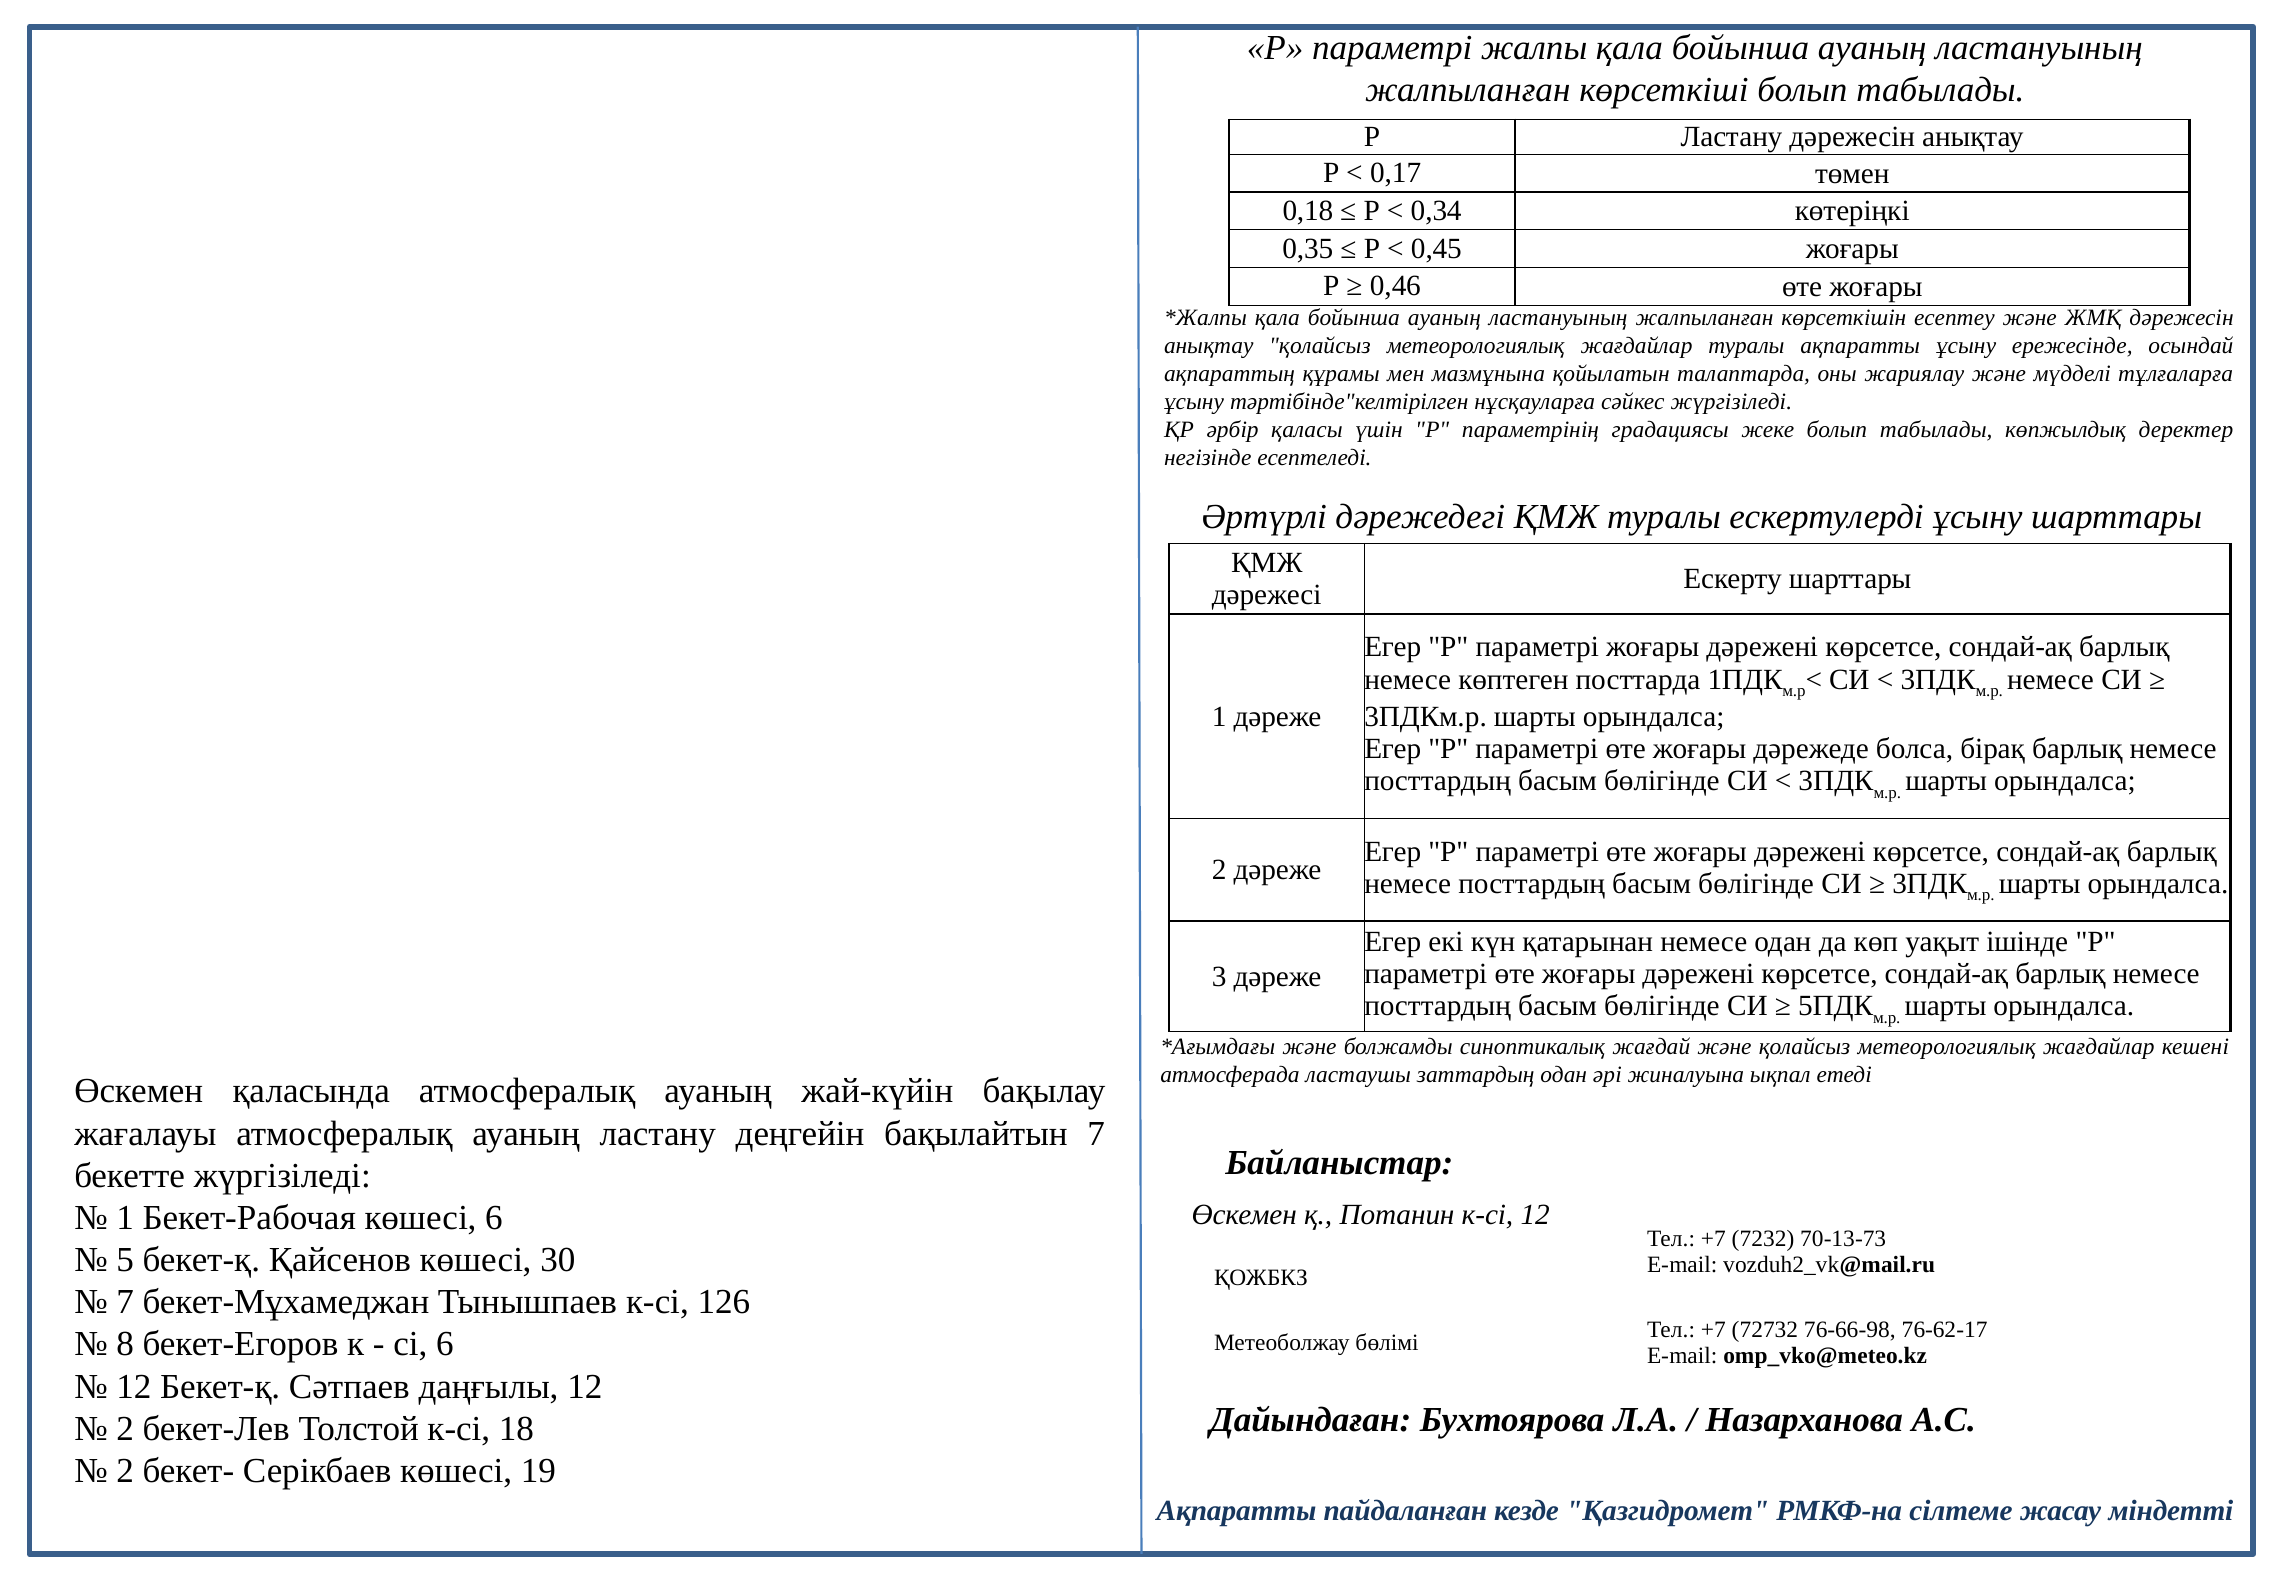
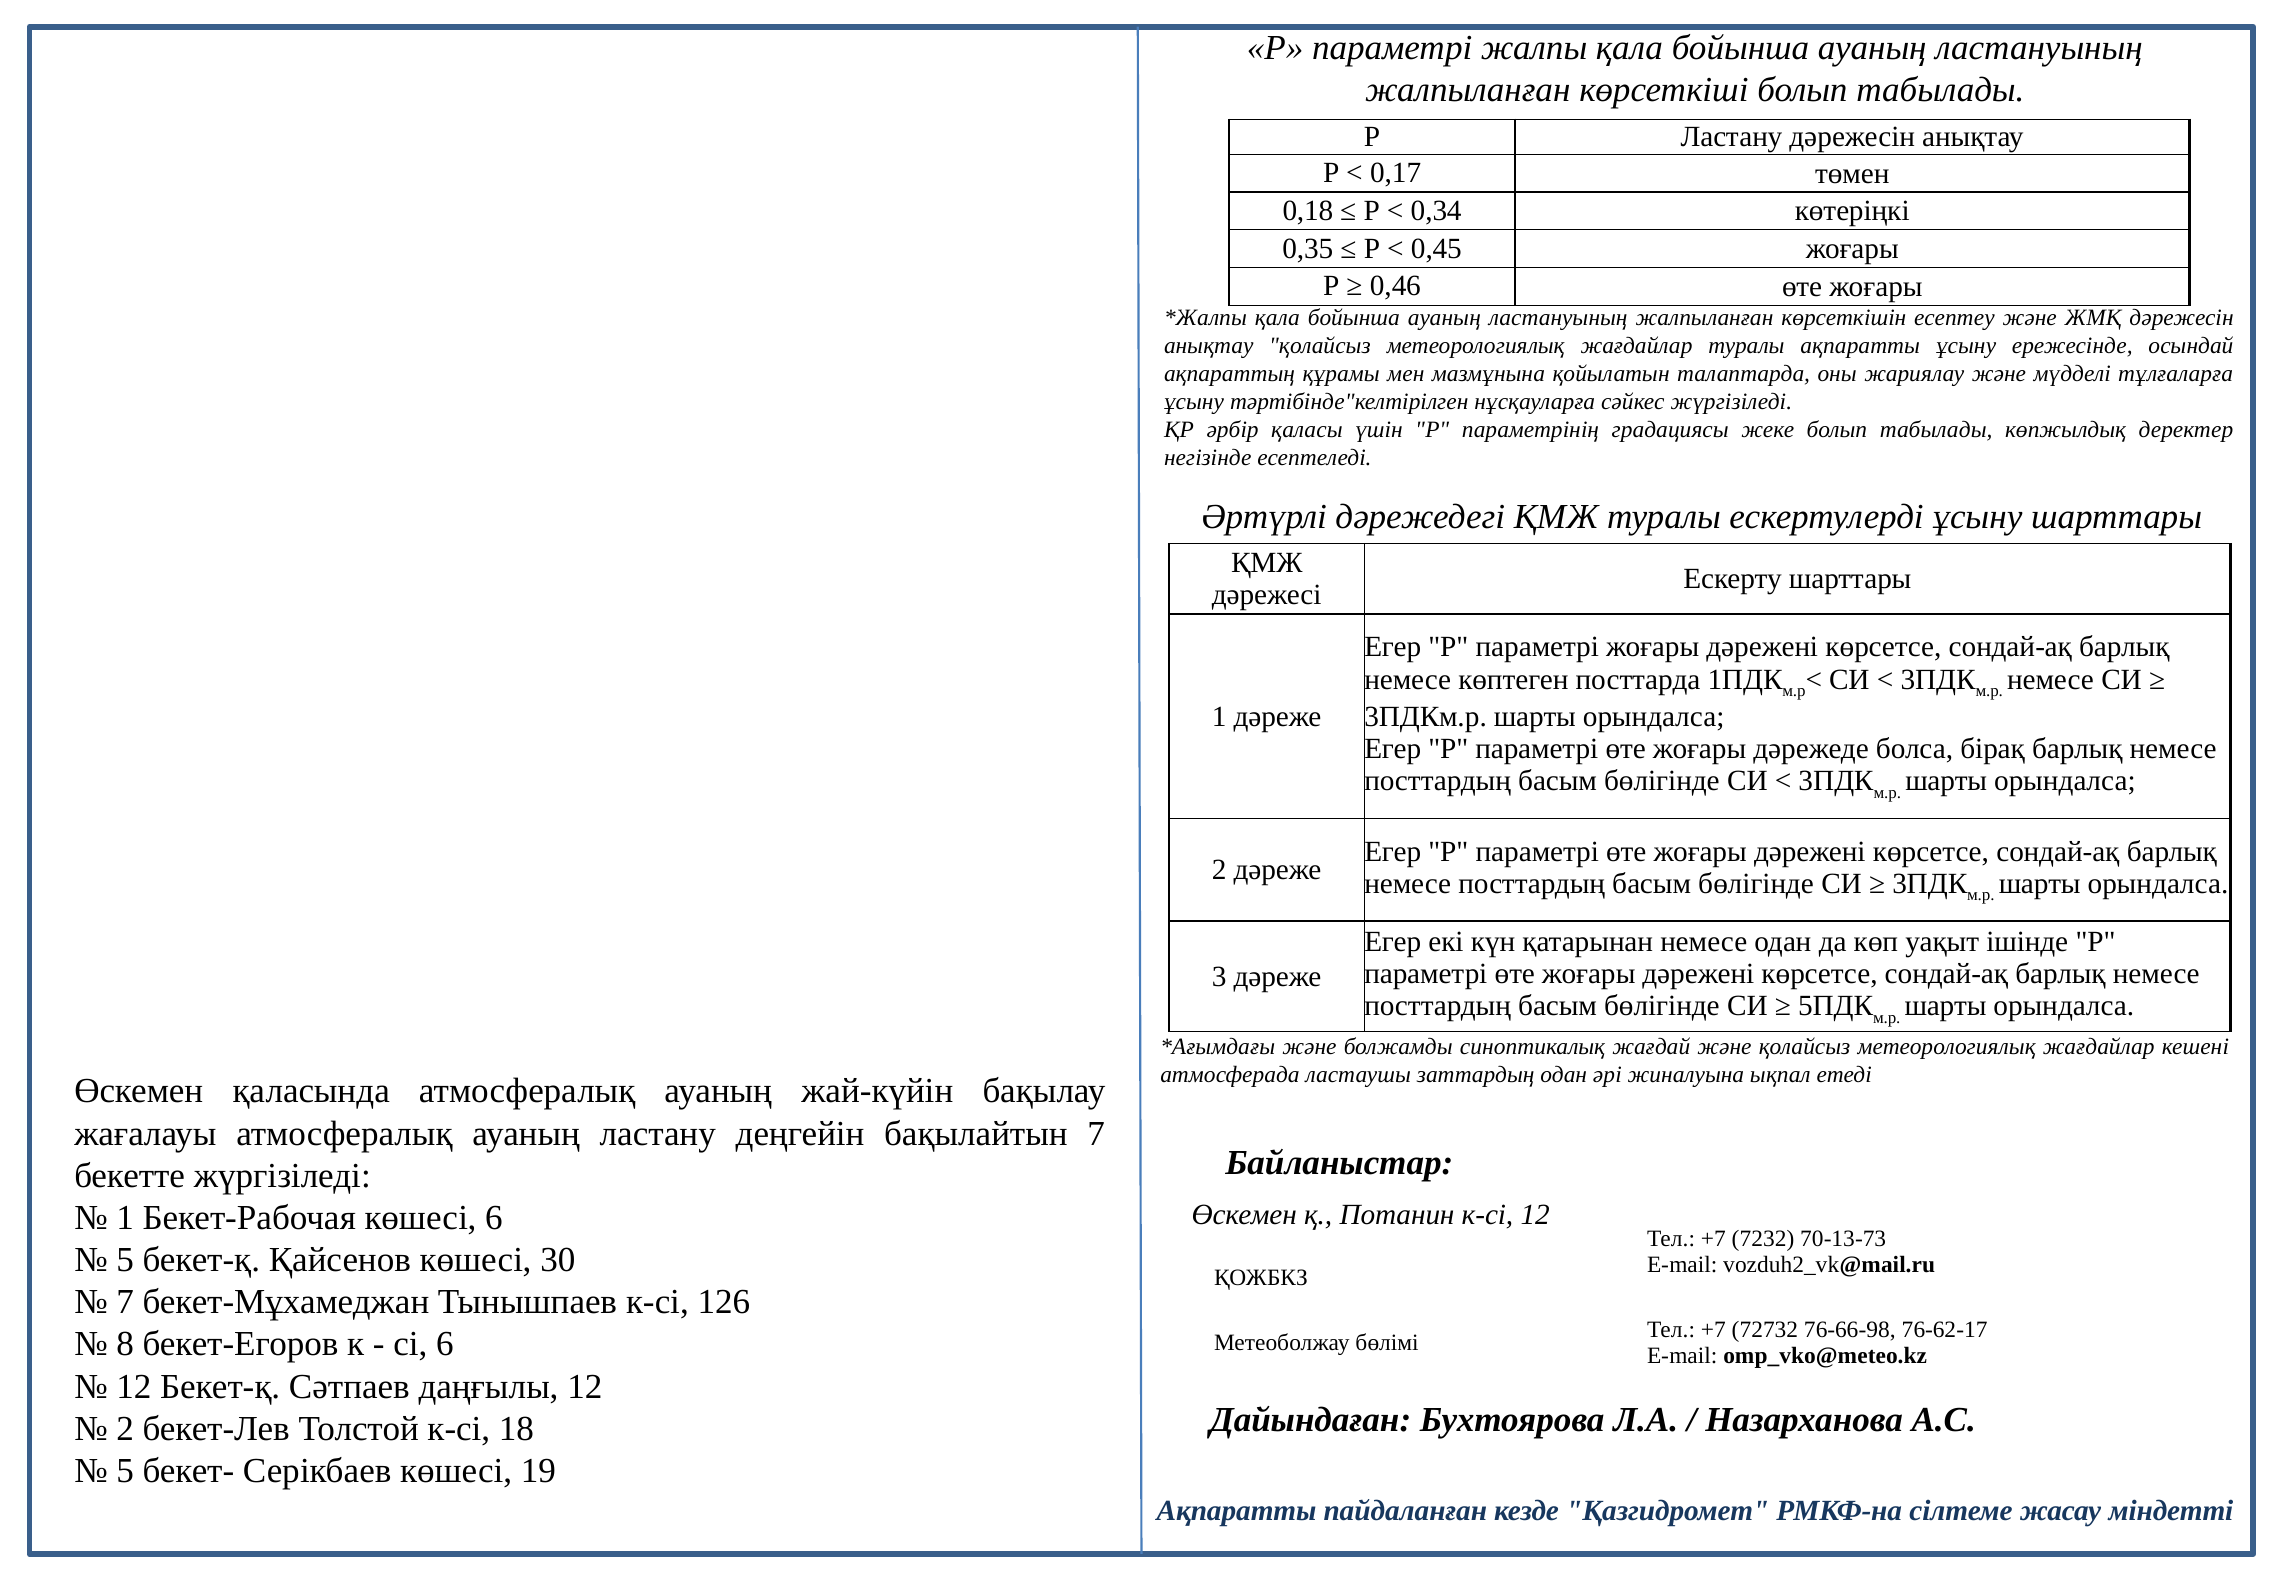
2 at (125, 1470): 2 -> 5
